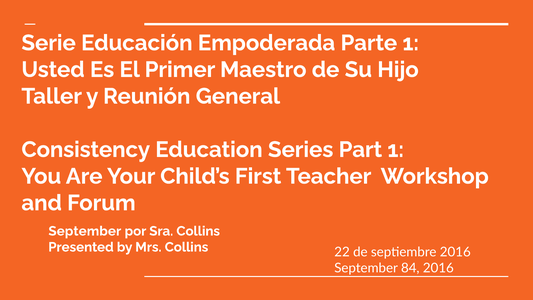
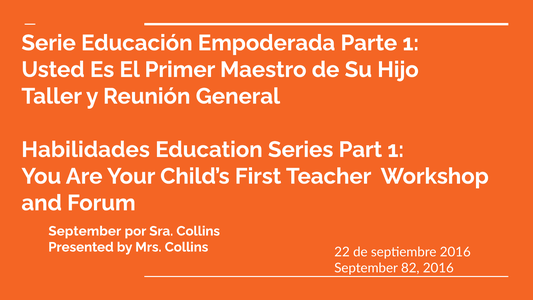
Consistency: Consistency -> Habilidades
84: 84 -> 82
